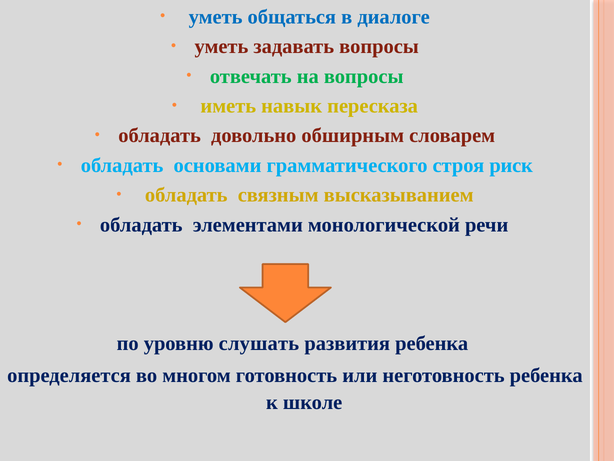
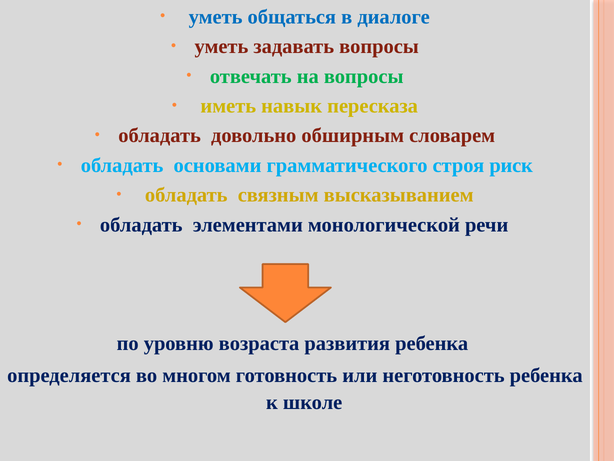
слушать: слушать -> возраста
